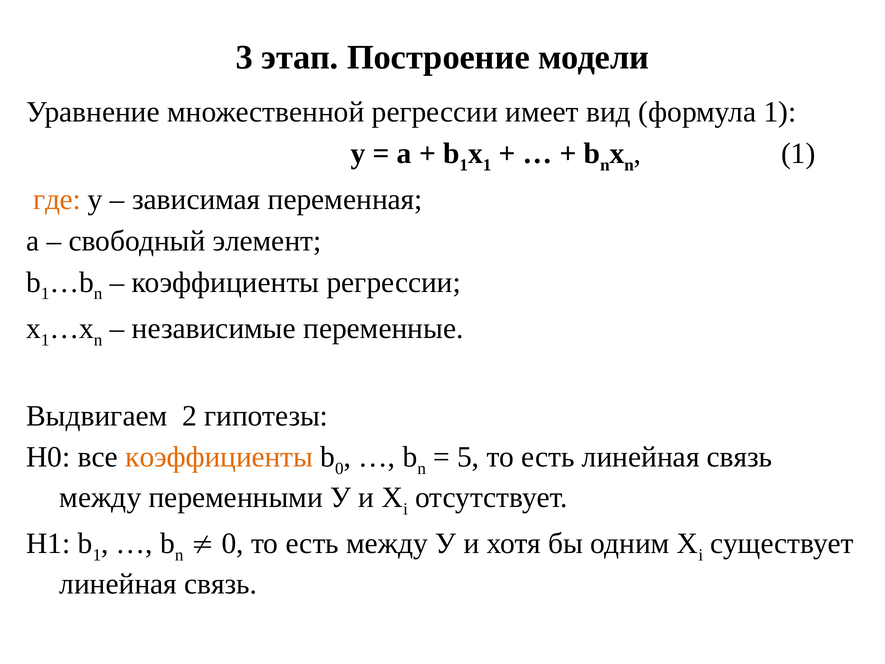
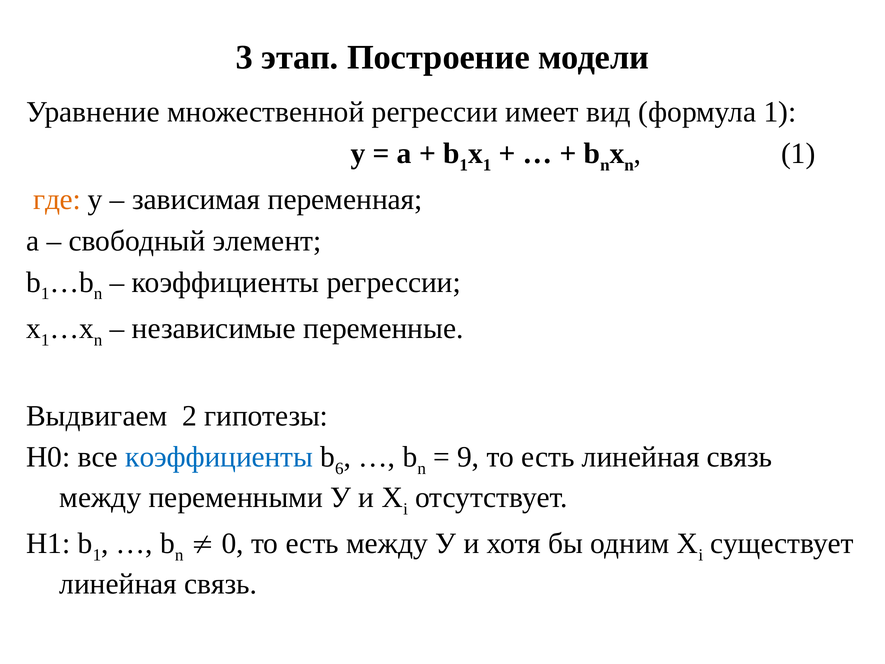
коэффициенты at (219, 457) colour: orange -> blue
0 at (339, 469): 0 -> 6
5: 5 -> 9
